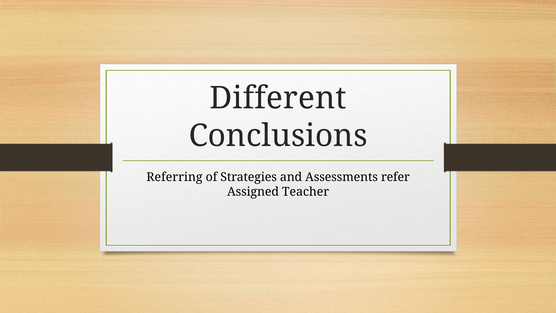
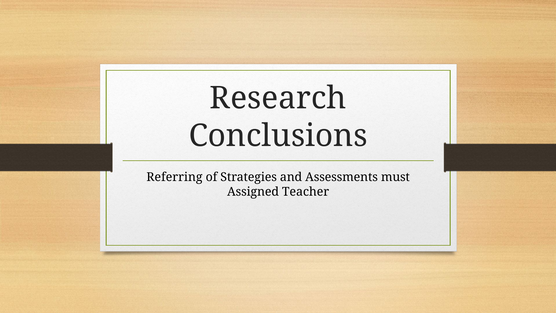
Different: Different -> Research
refer: refer -> must
